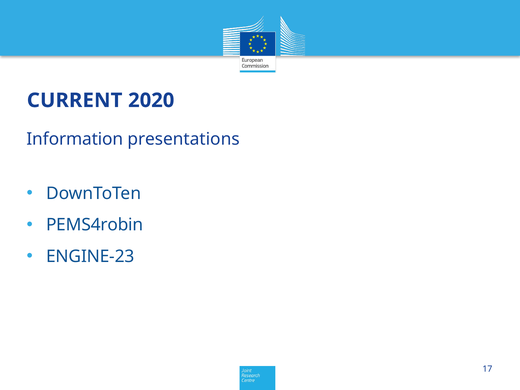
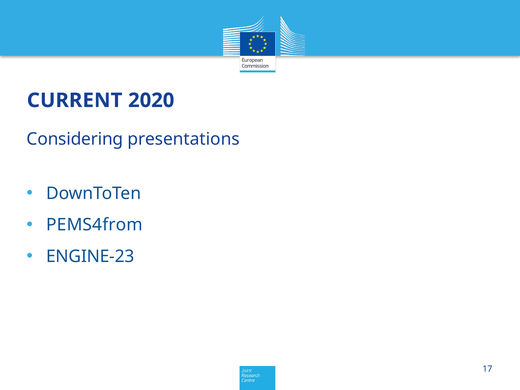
Information: Information -> Considering
PEMS4robin: PEMS4robin -> PEMS4from
